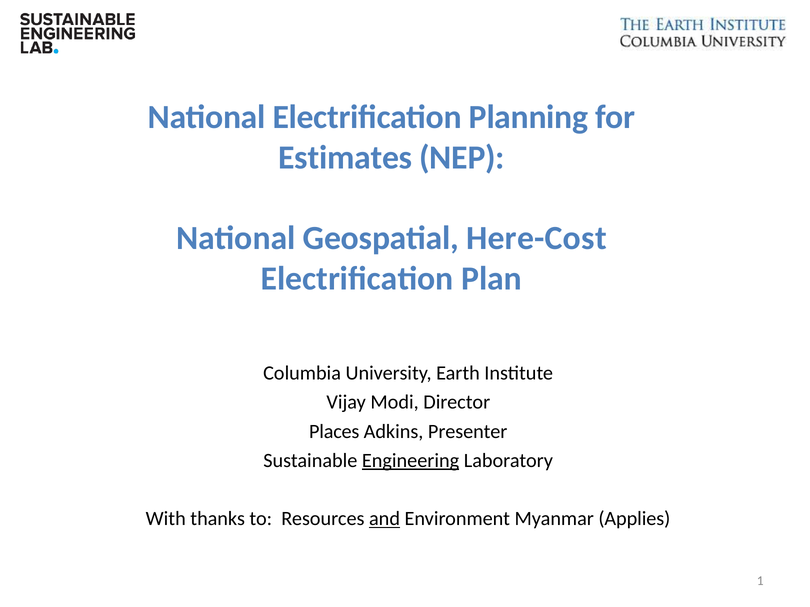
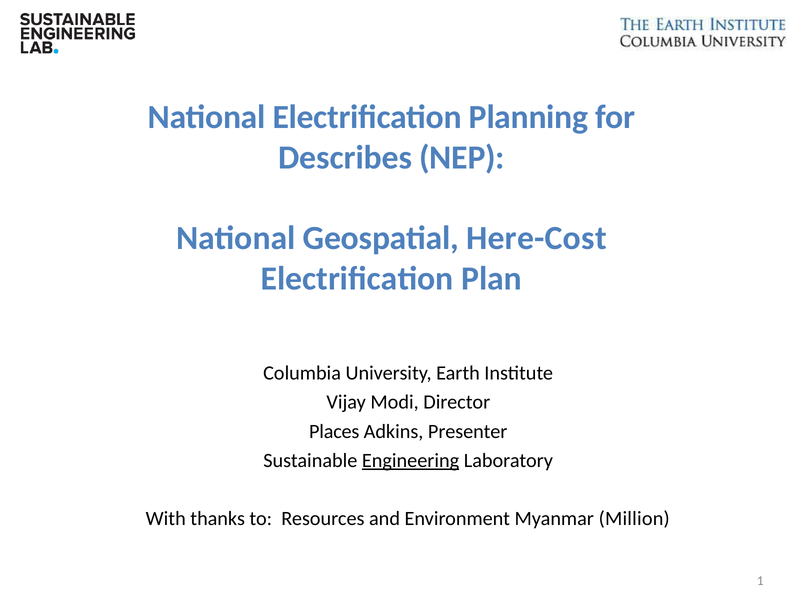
Estimates: Estimates -> Describes
and underline: present -> none
Applies: Applies -> Million
